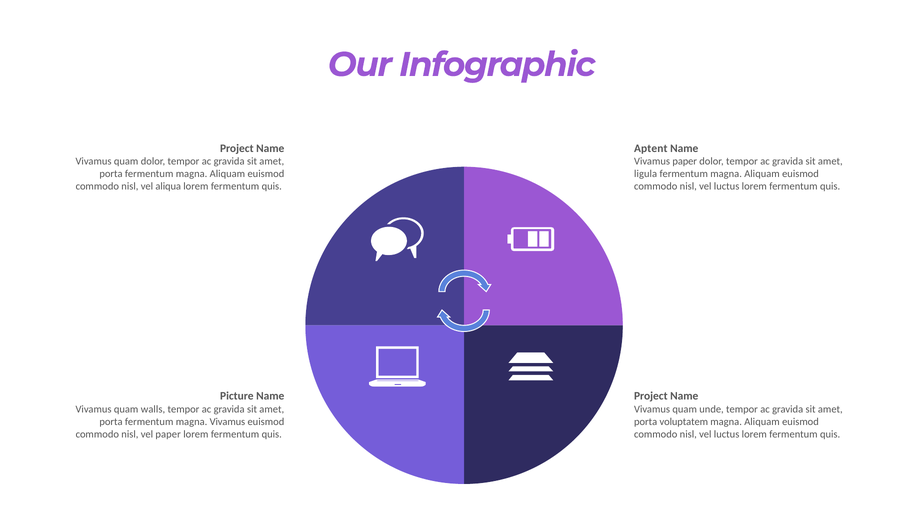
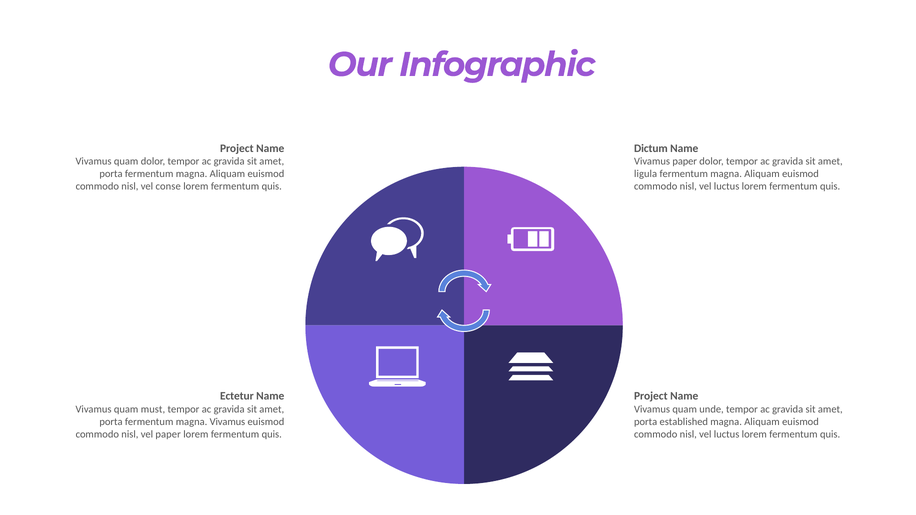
Aptent: Aptent -> Dictum
aliqua: aliqua -> conse
Picture: Picture -> Ectetur
walls: walls -> must
voluptatem: voluptatem -> established
